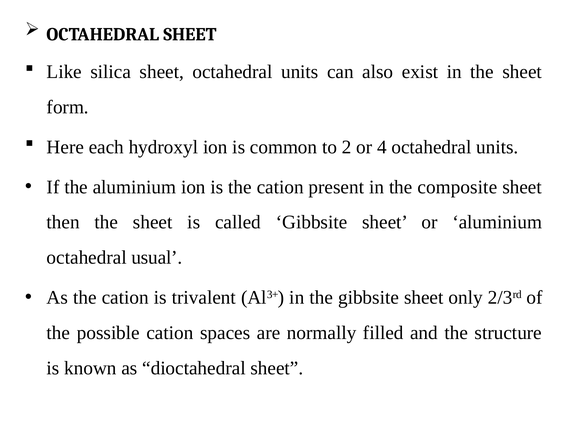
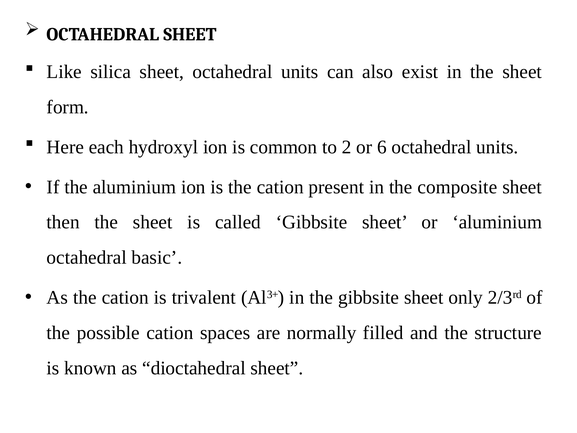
4: 4 -> 6
usual: usual -> basic
